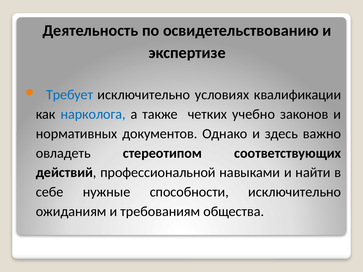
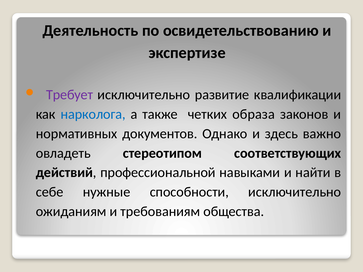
Требует colour: blue -> purple
условиях: условиях -> развитие
учебно: учебно -> образа
